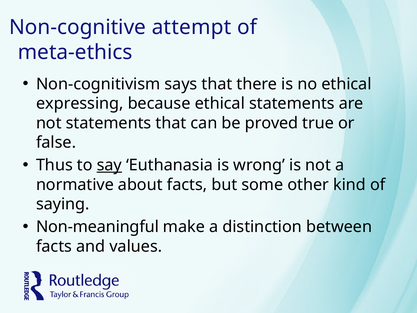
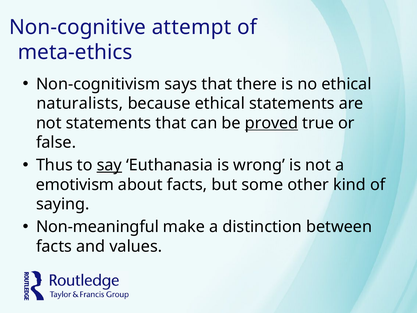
expressing: expressing -> naturalists
proved underline: none -> present
normative: normative -> emotivism
